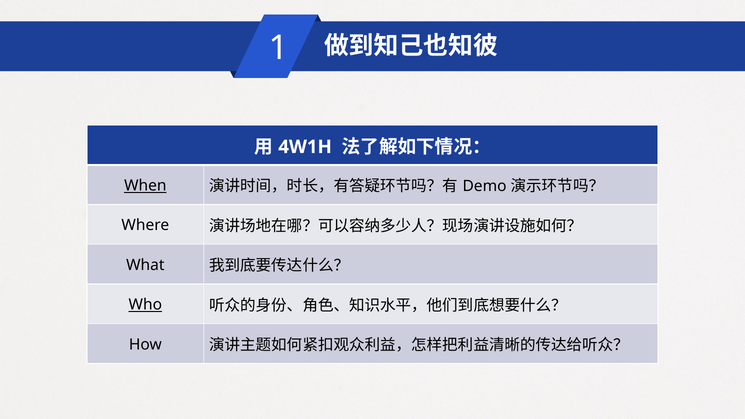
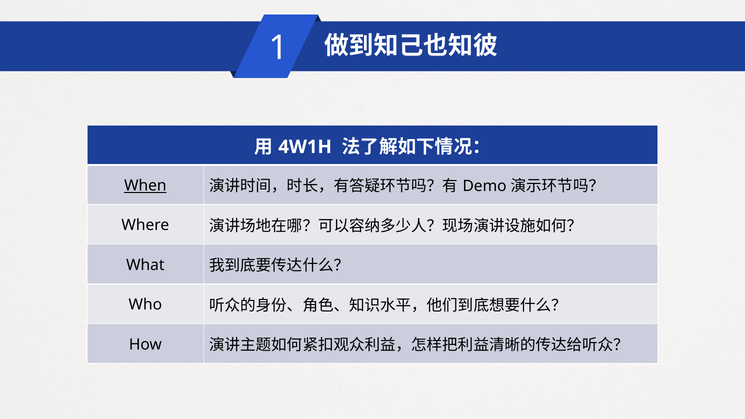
Who underline: present -> none
